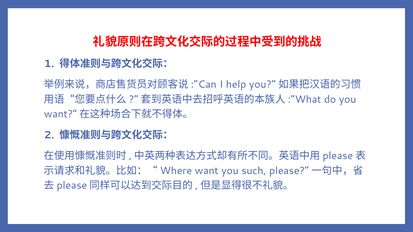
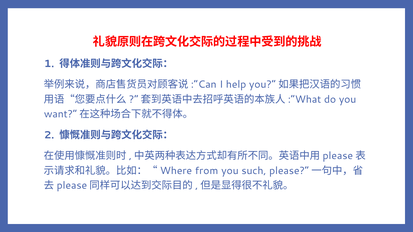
want: want -> from
